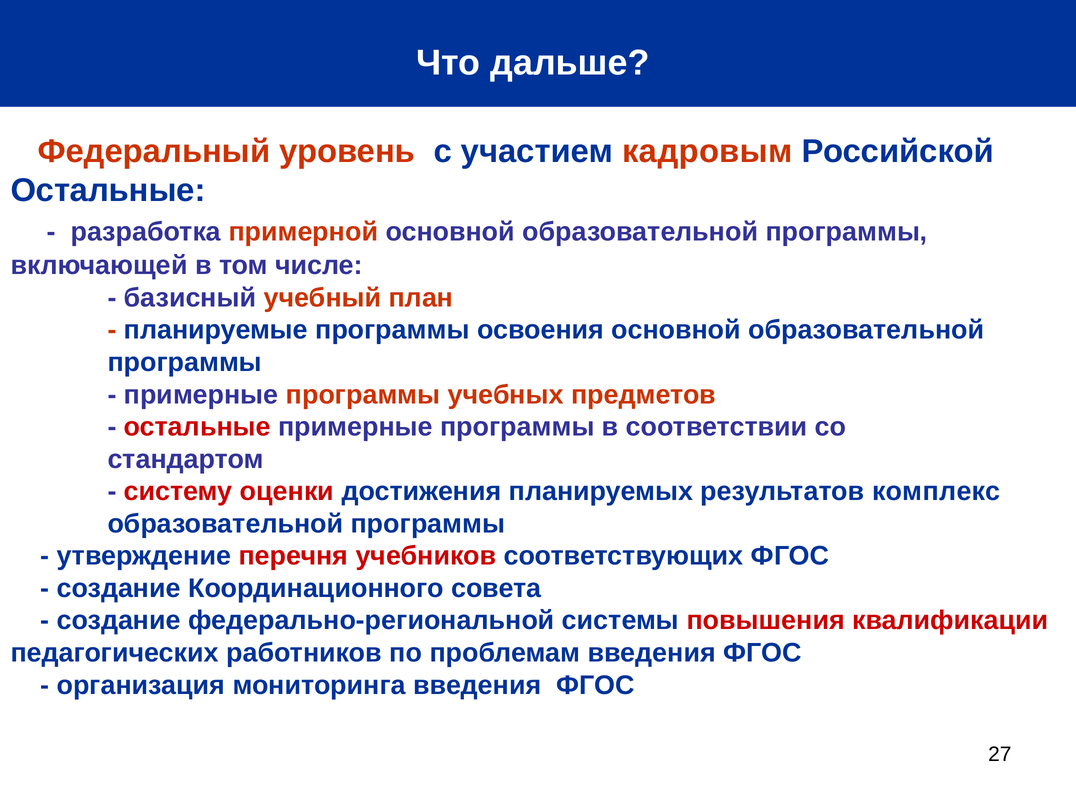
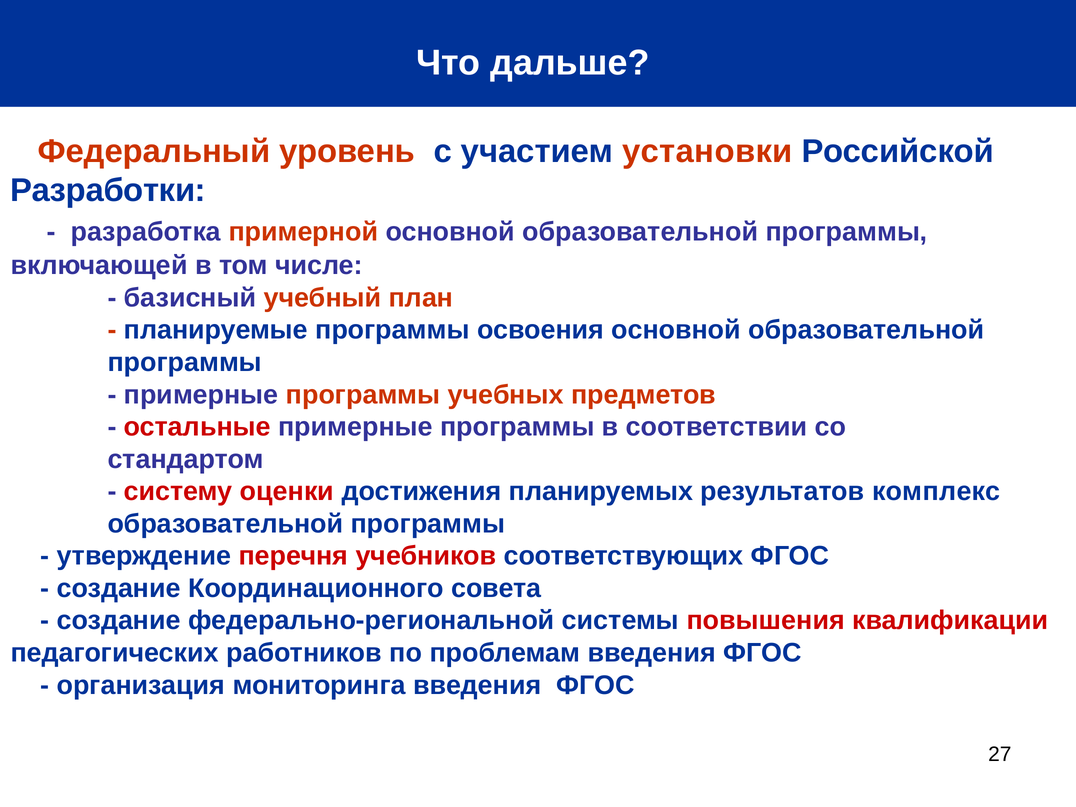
кадровым: кадровым -> установки
Остальные at (108, 191): Остальные -> Разработки
